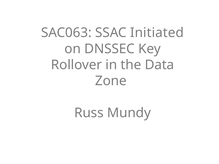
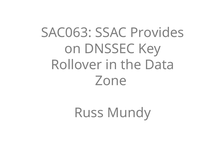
Initiated: Initiated -> Provides
